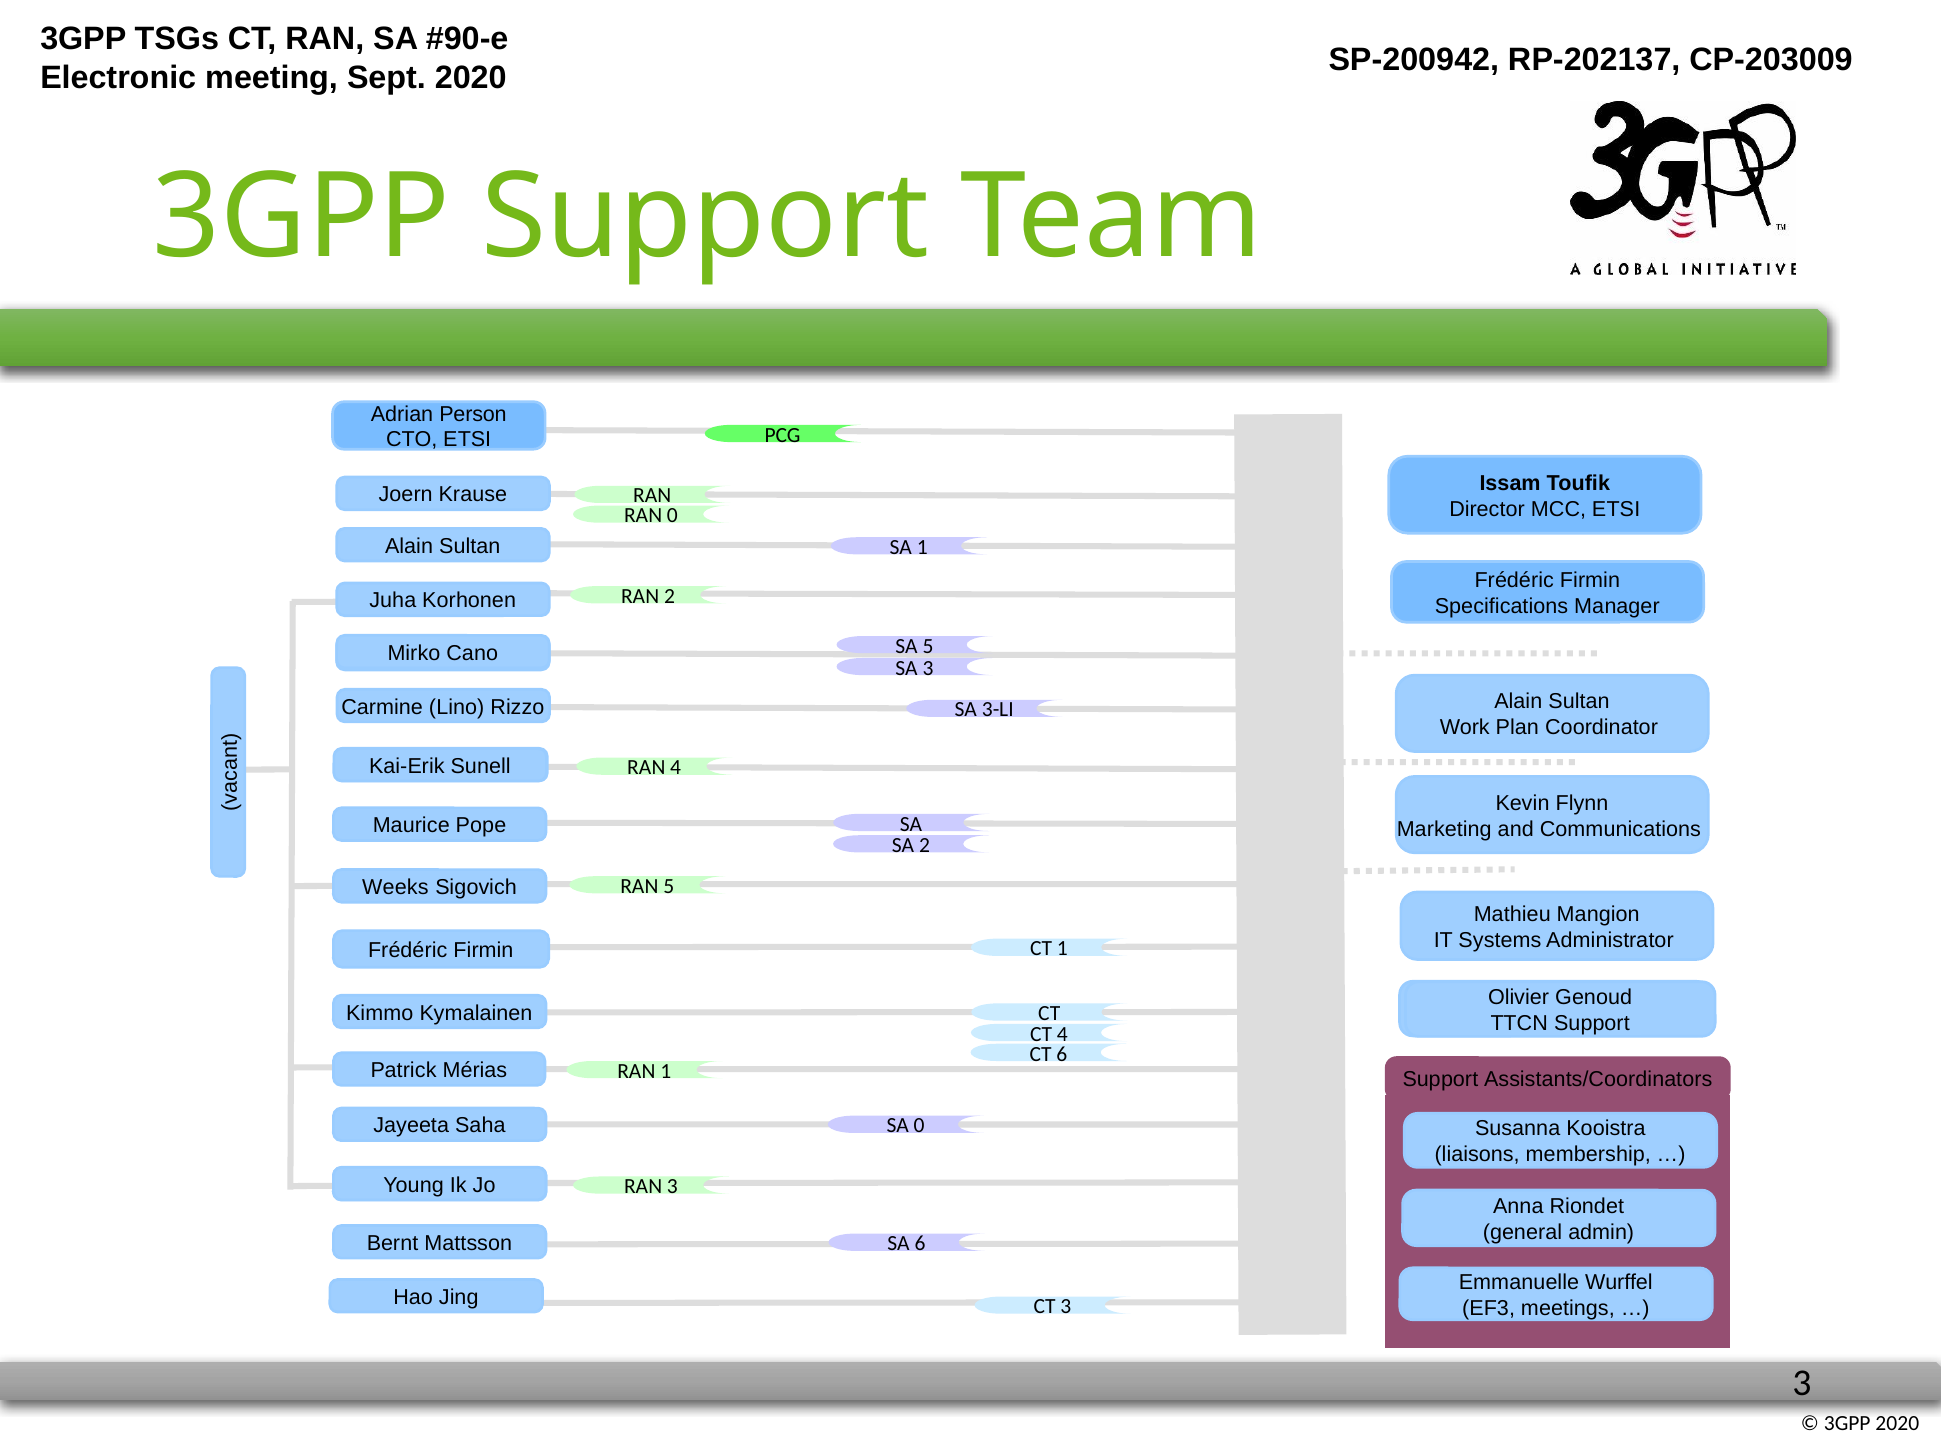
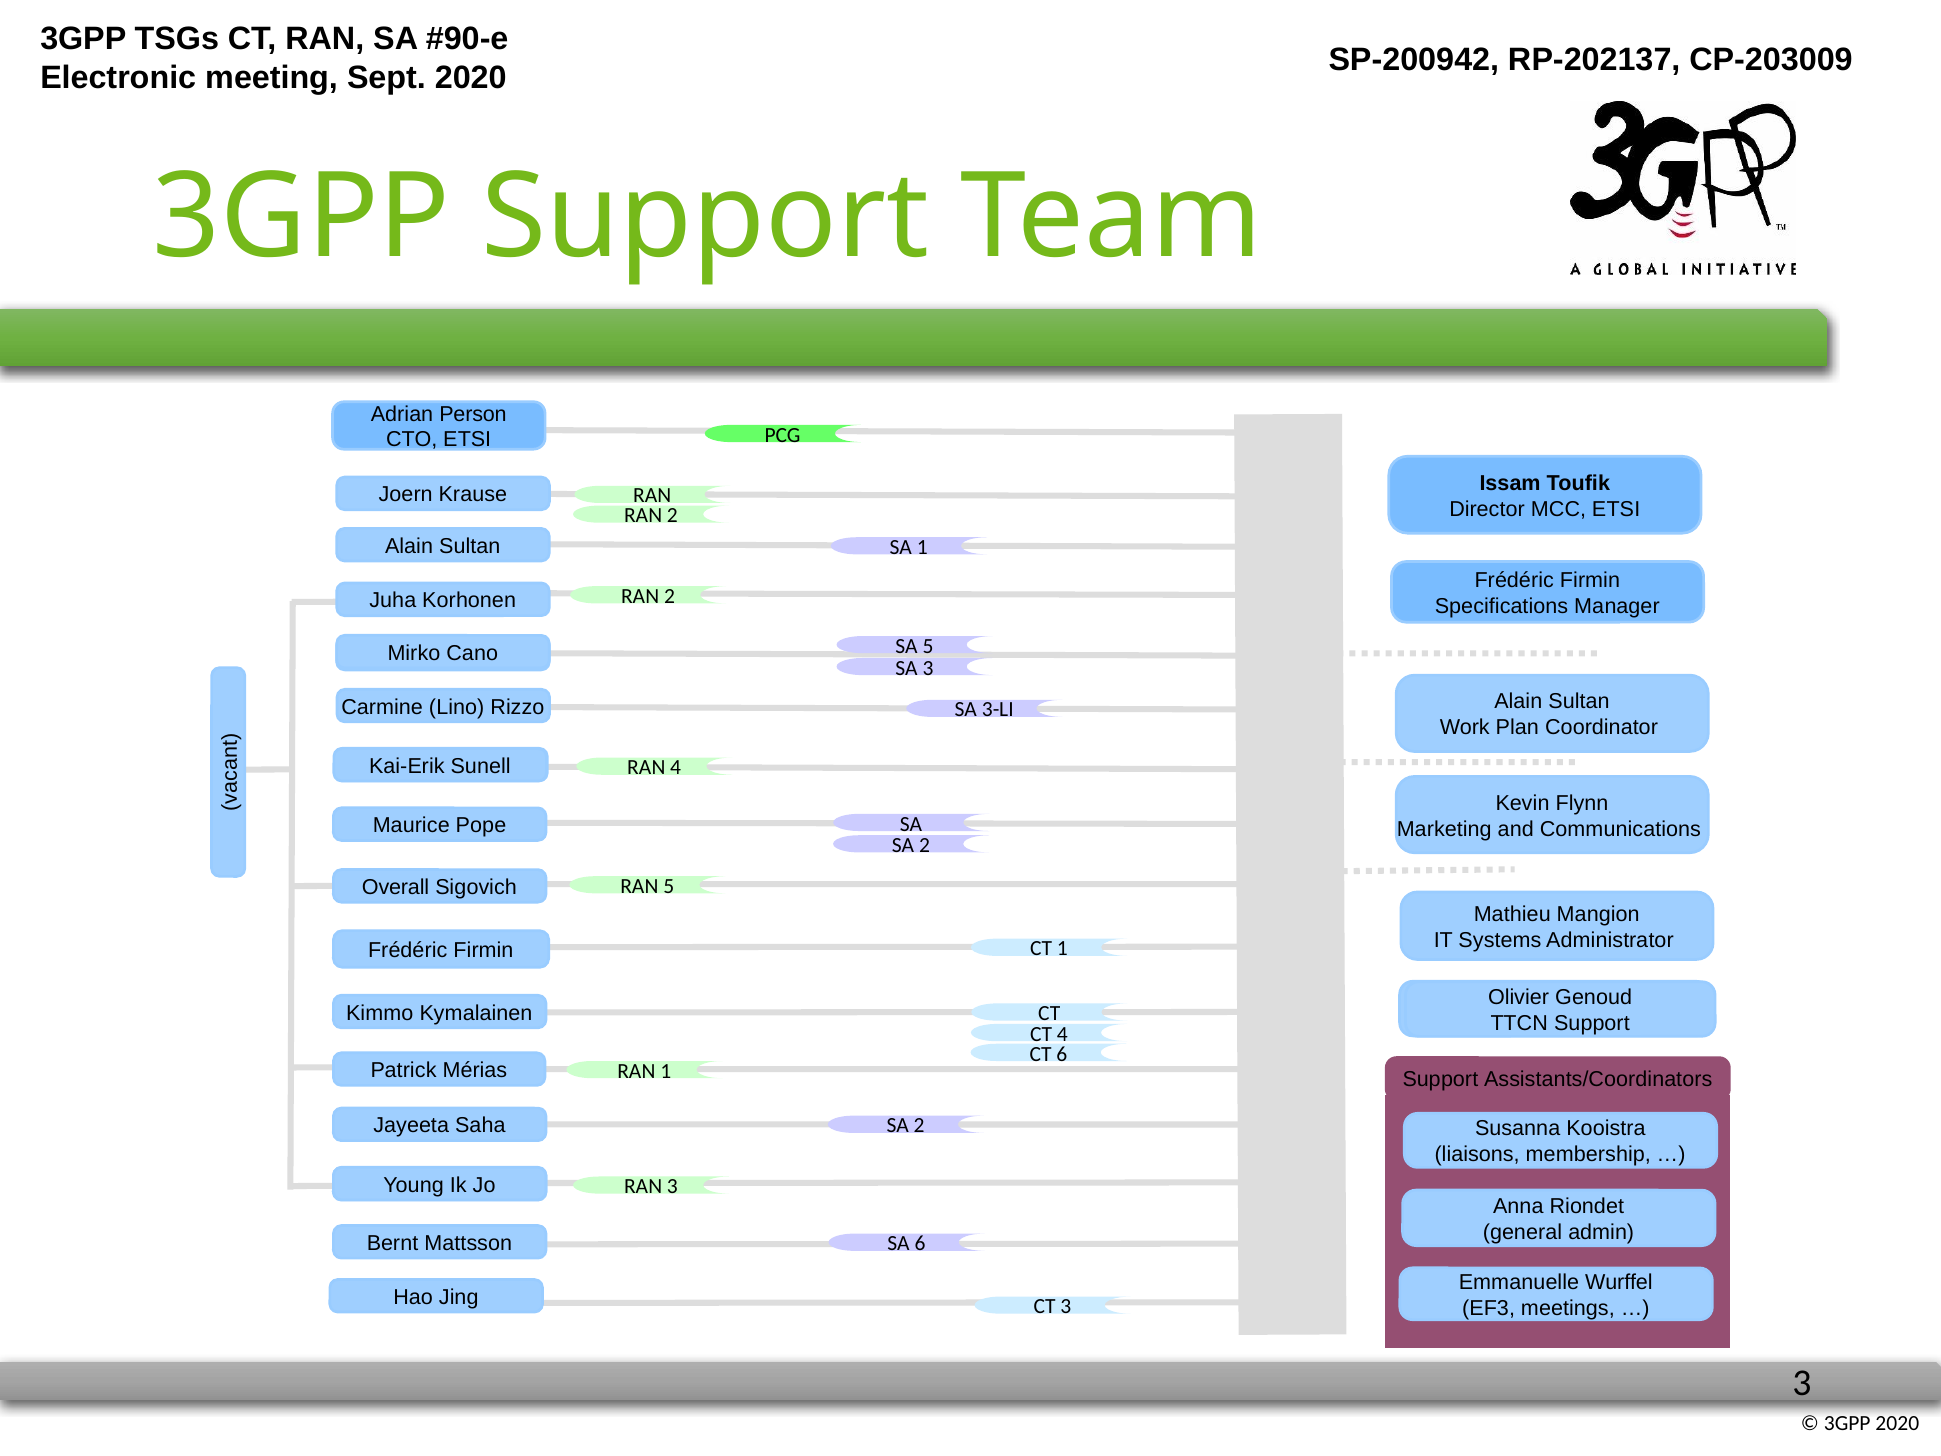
0 at (672, 516): 0 -> 2
Weeks: Weeks -> Overall
0 at (919, 1126): 0 -> 2
